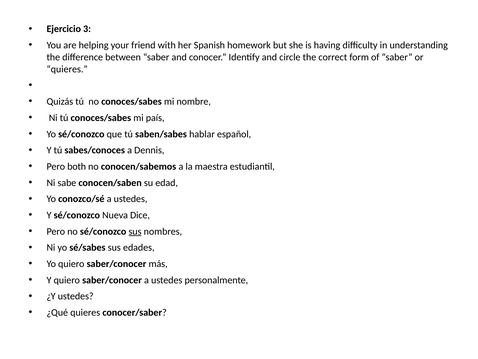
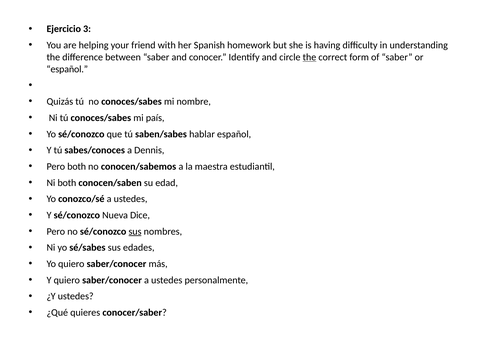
the at (309, 57) underline: none -> present
quieres at (67, 69): quieres -> español
Ni sabe: sabe -> both
